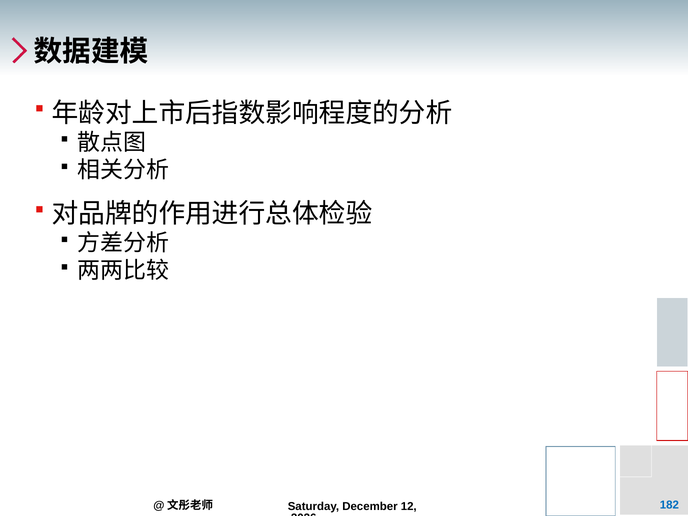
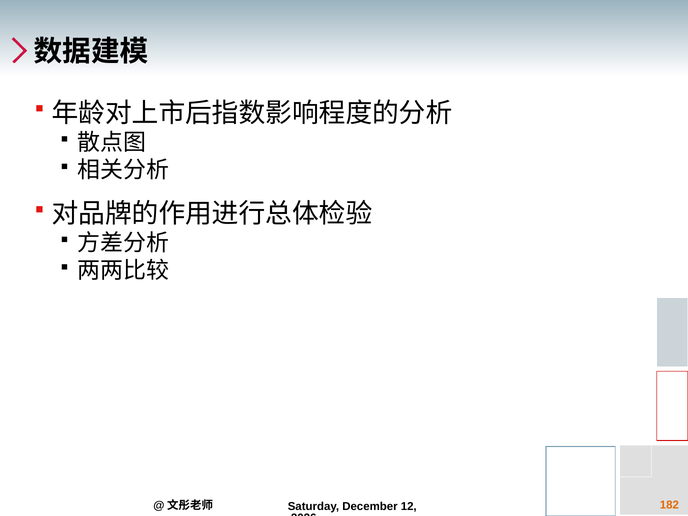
182 colour: blue -> orange
